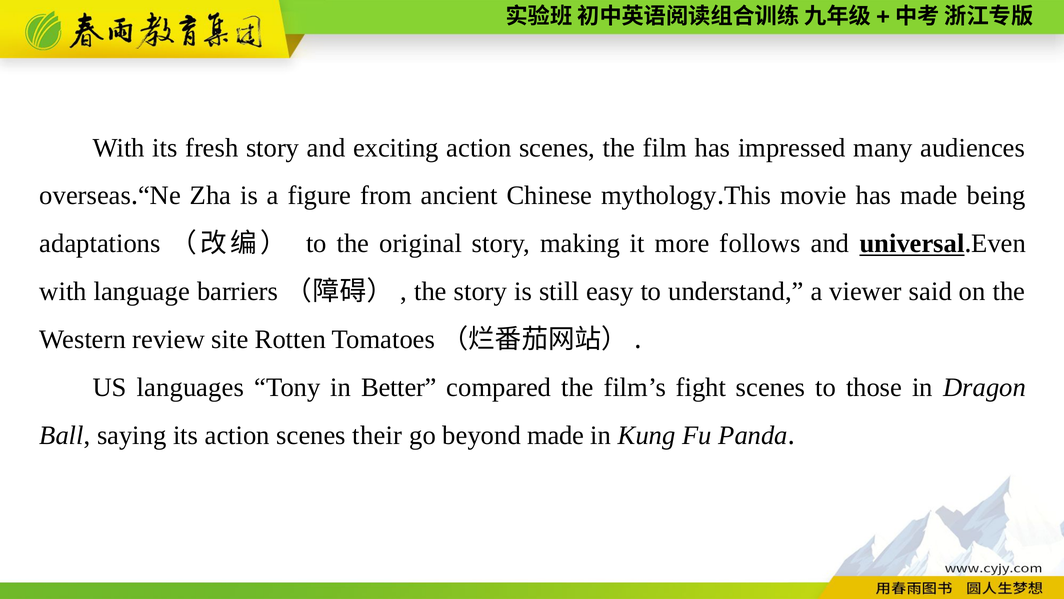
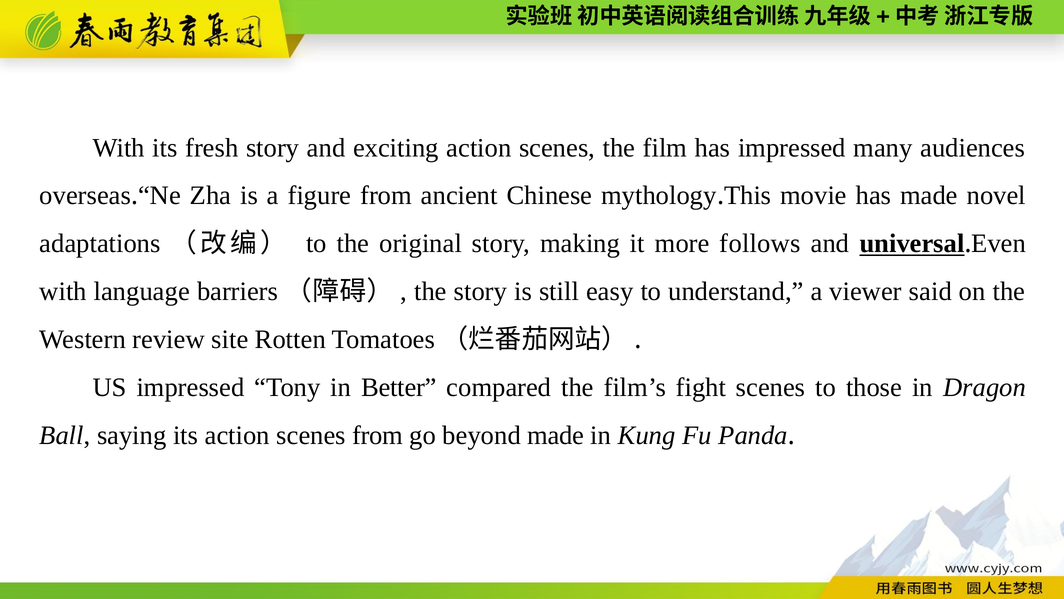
being: being -> novel
US languages: languages -> impressed
scenes their: their -> from
